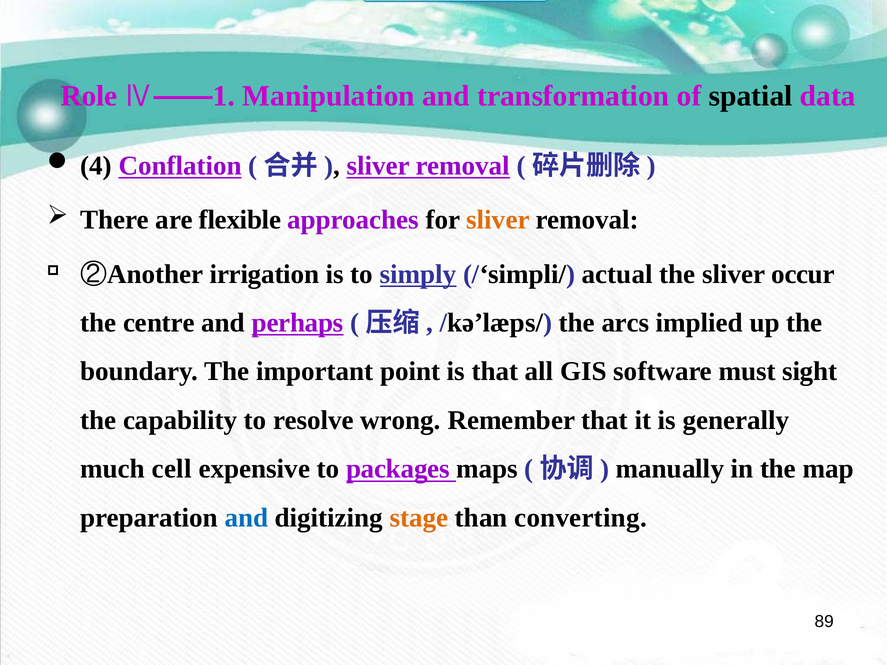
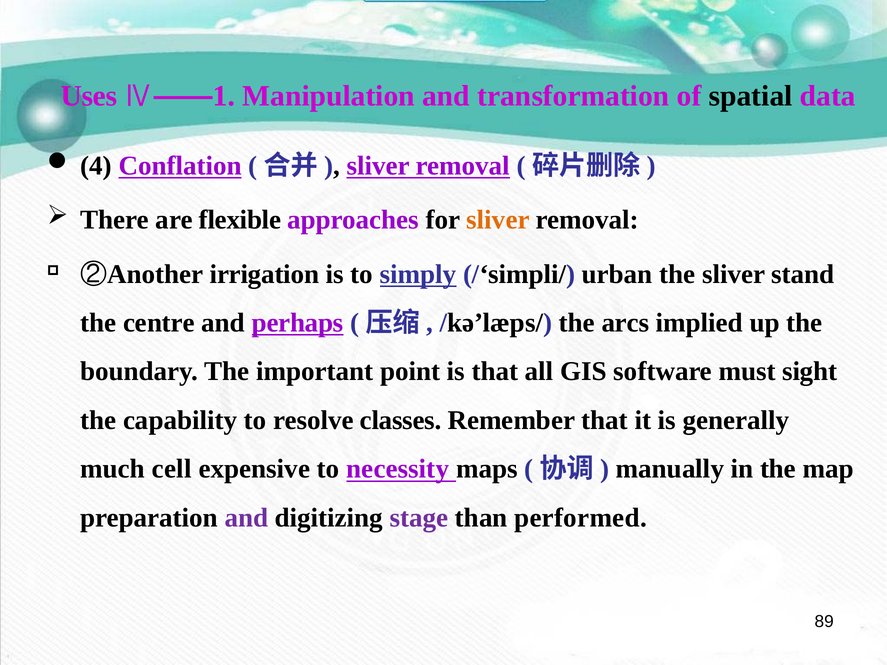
Role: Role -> Uses
actual: actual -> urban
occur: occur -> stand
wrong: wrong -> classes
packages: packages -> necessity
and at (246, 518) colour: blue -> purple
stage colour: orange -> purple
converting: converting -> performed
